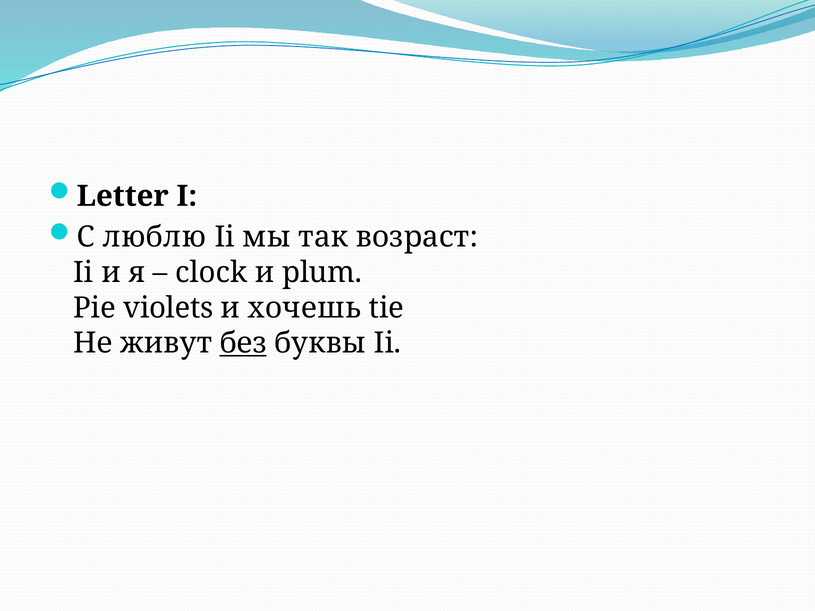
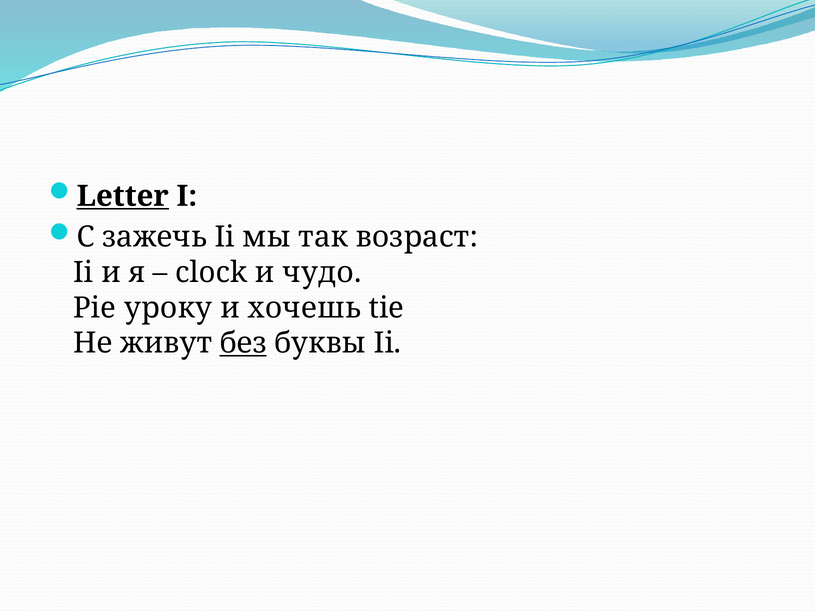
Letter underline: none -> present
люблю: люблю -> зажечь
plum: plum -> чудо
violets: violets -> уроку
